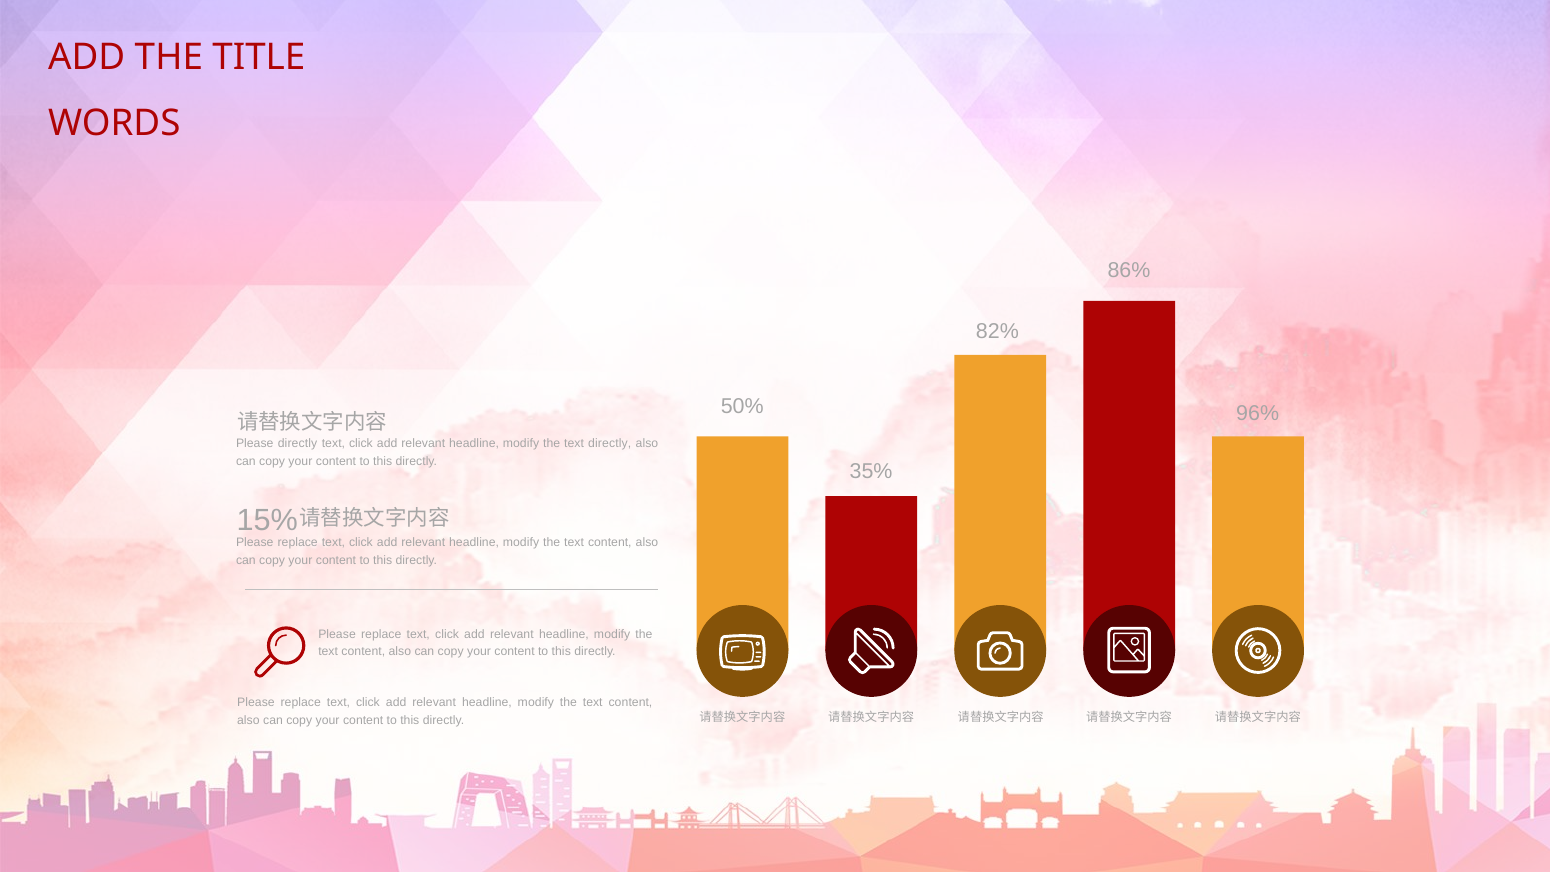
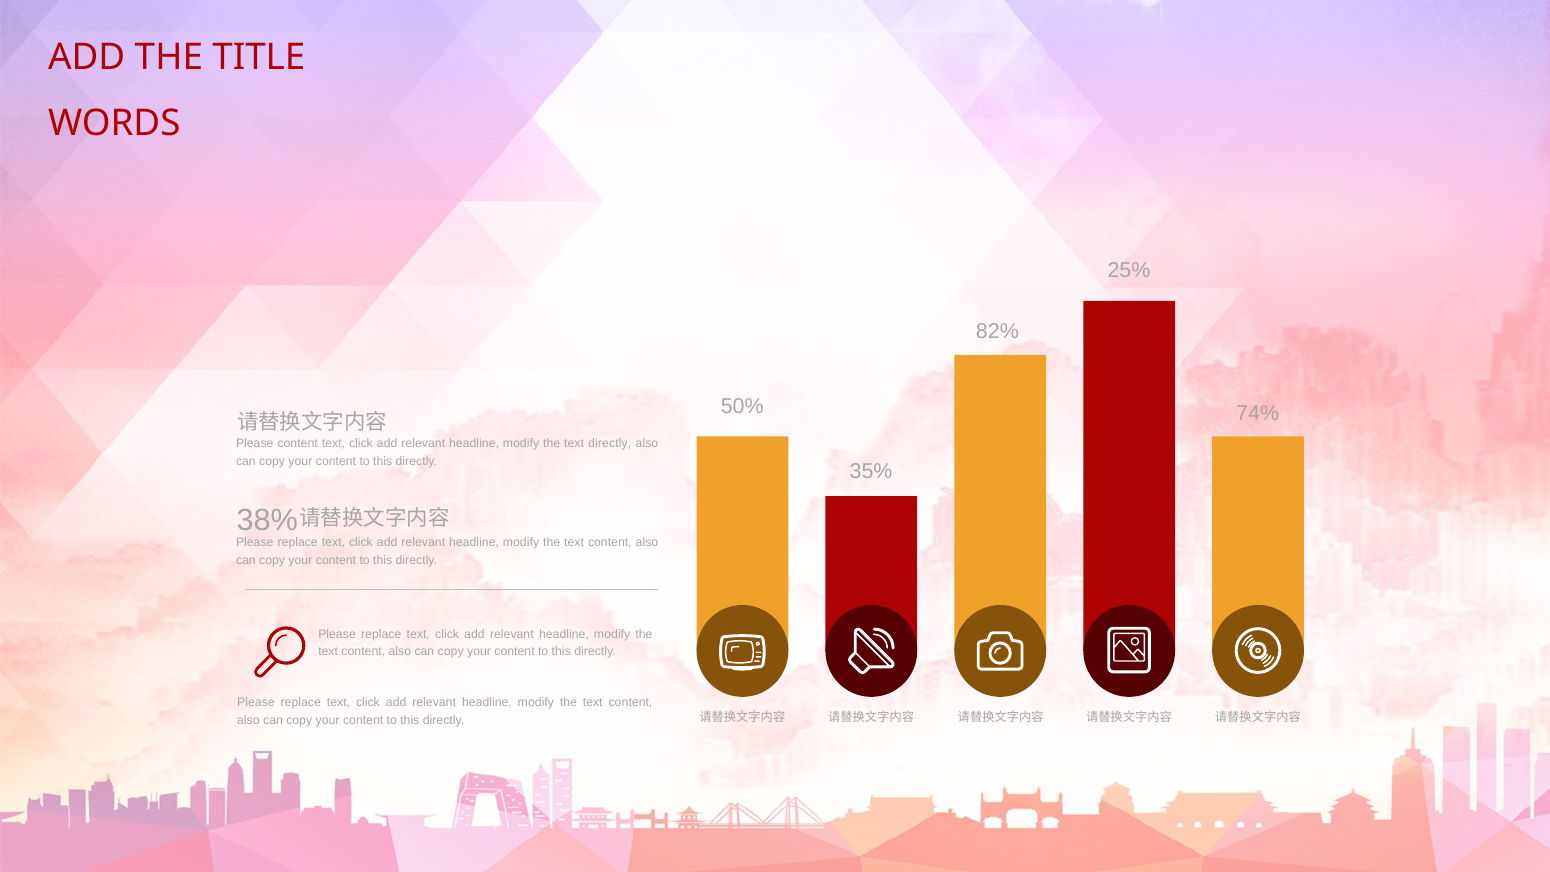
86%: 86% -> 25%
96%: 96% -> 74%
Please directly: directly -> content
15%: 15% -> 38%
